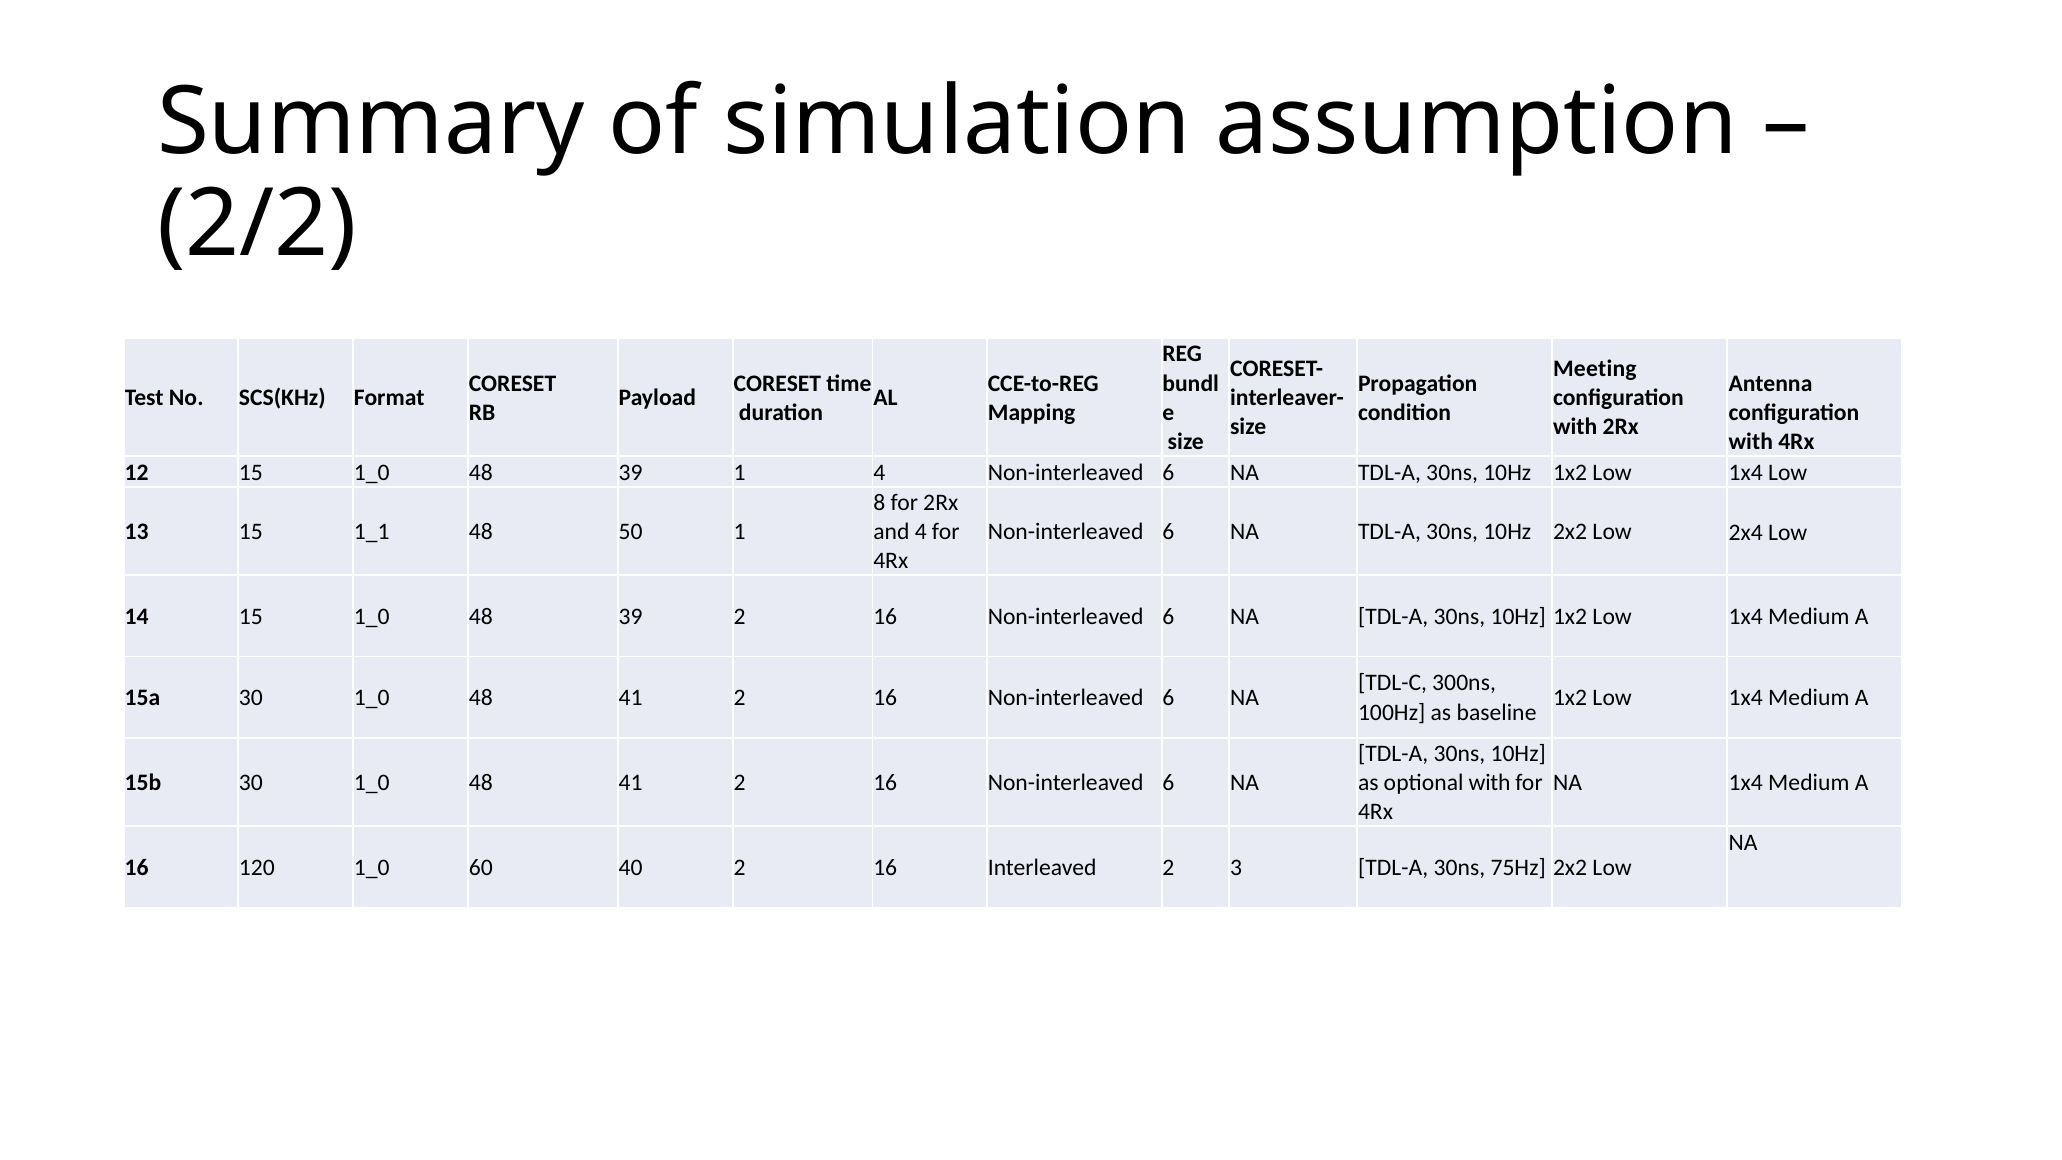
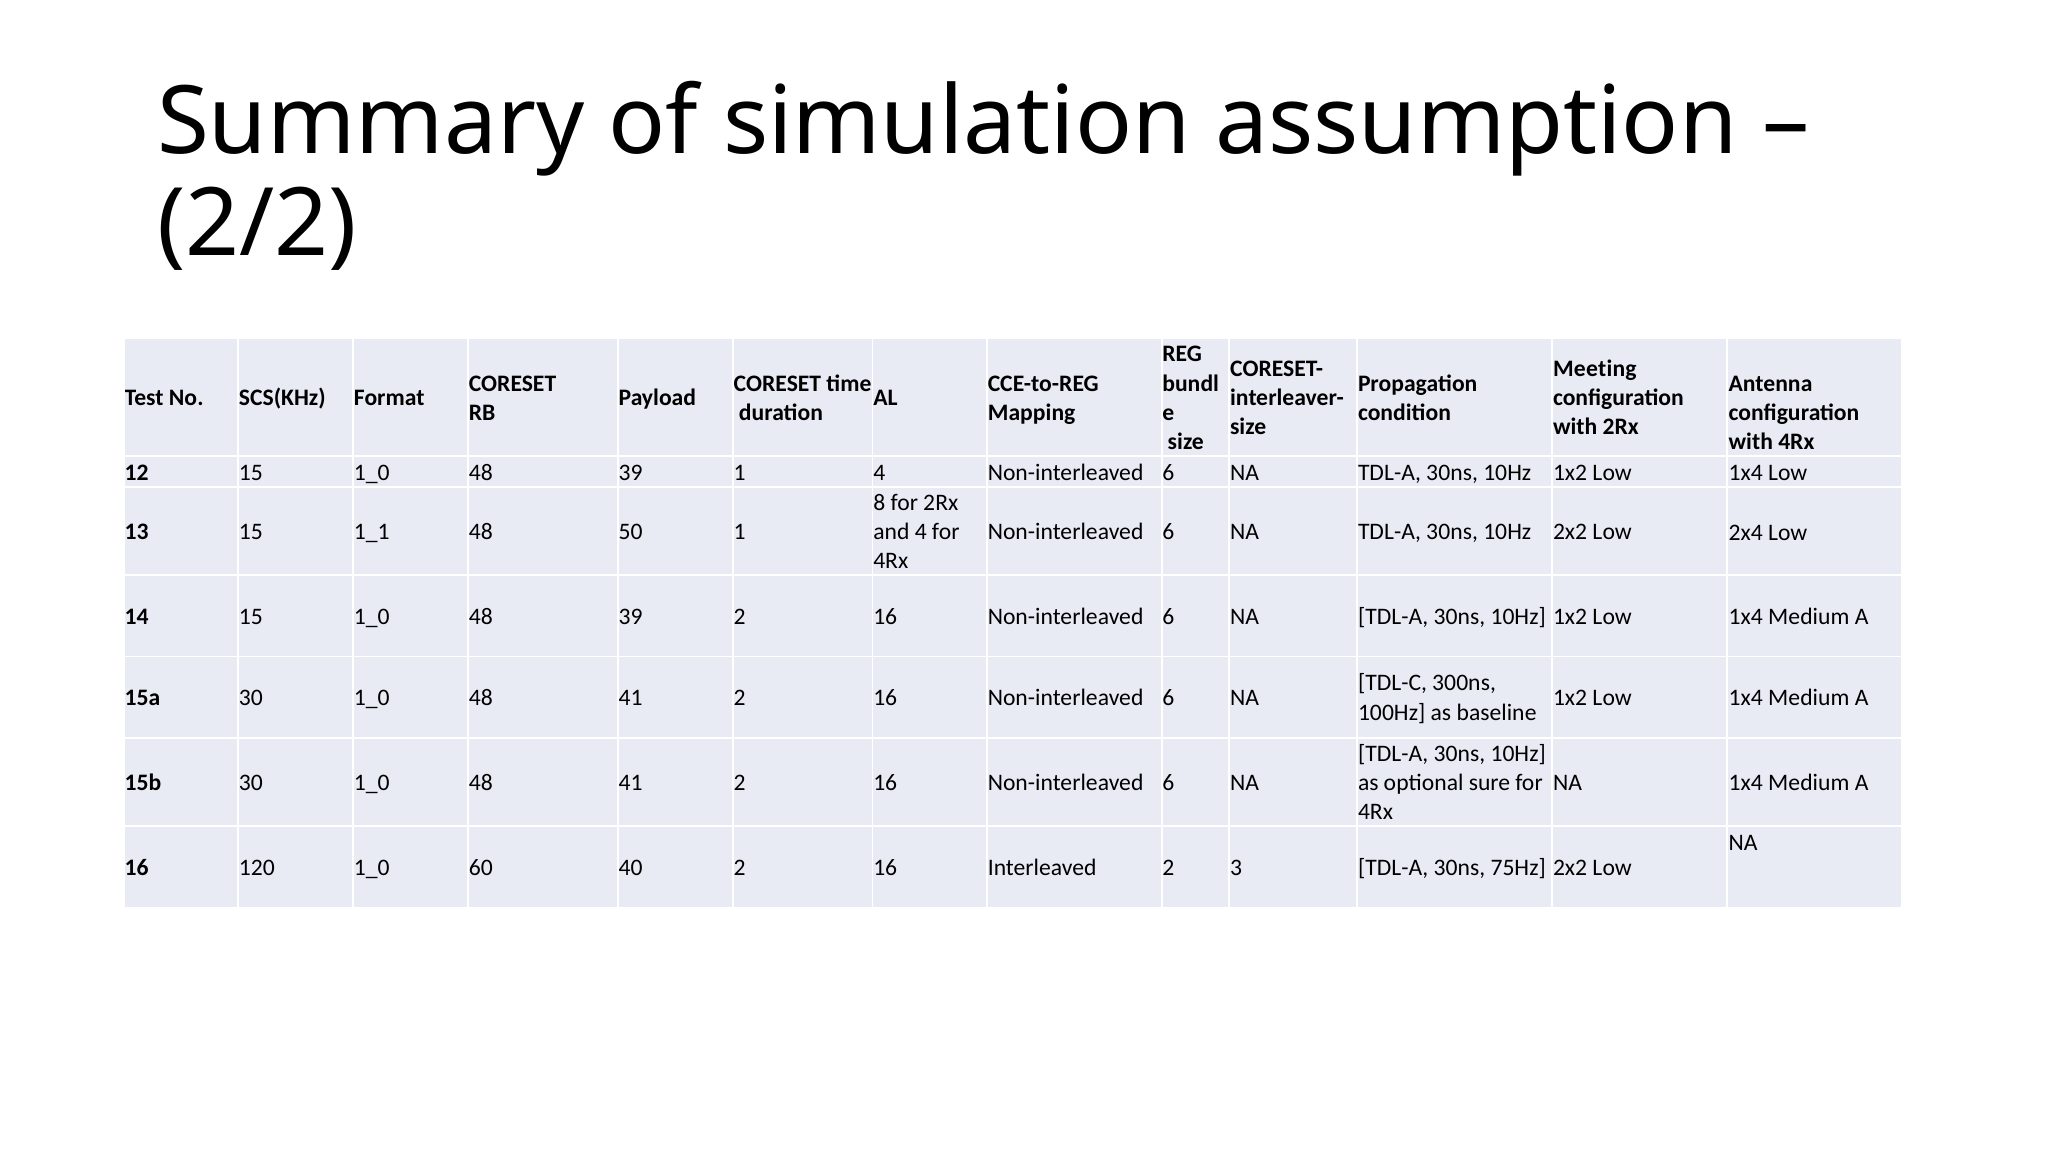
optional with: with -> sure
